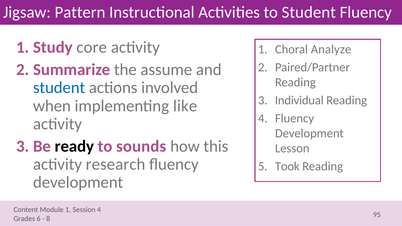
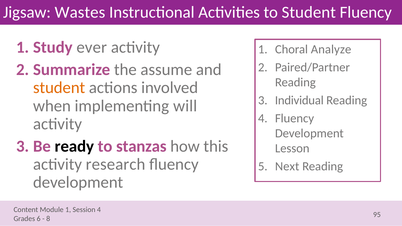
Pattern: Pattern -> Wastes
core: core -> ever
student at (59, 88) colour: blue -> orange
like: like -> will
sounds: sounds -> stanzas
Took: Took -> Next
